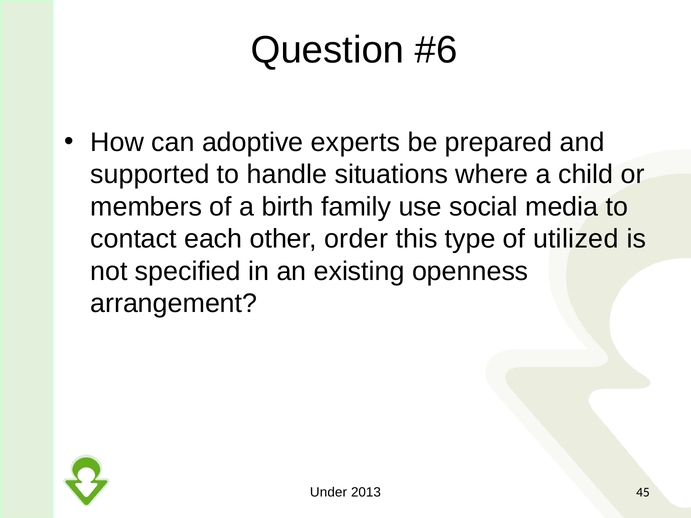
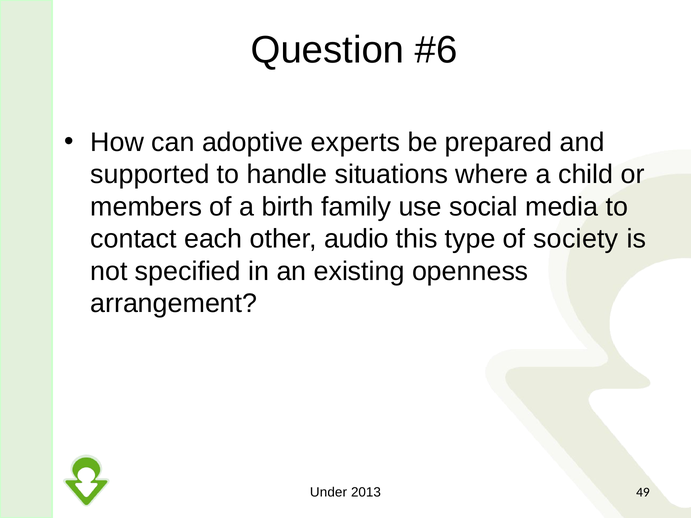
order: order -> audio
utilized: utilized -> society
45: 45 -> 49
